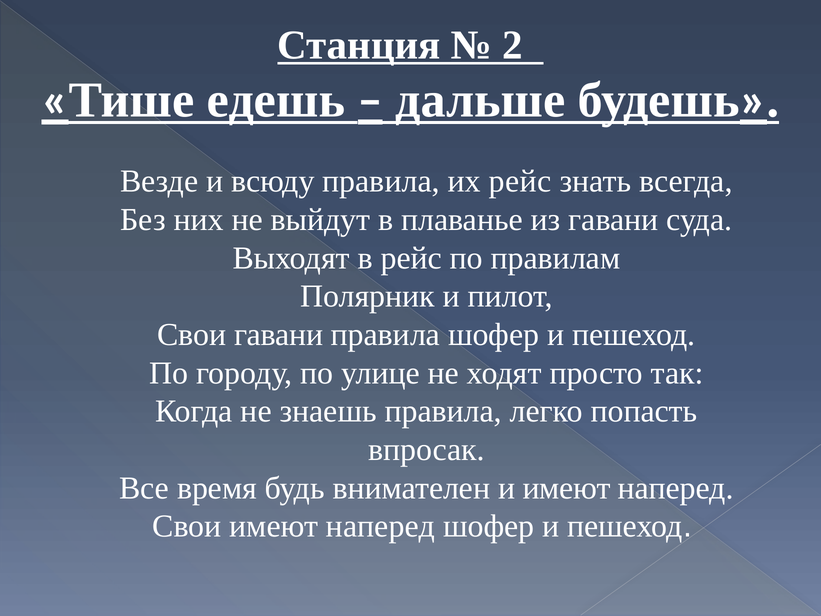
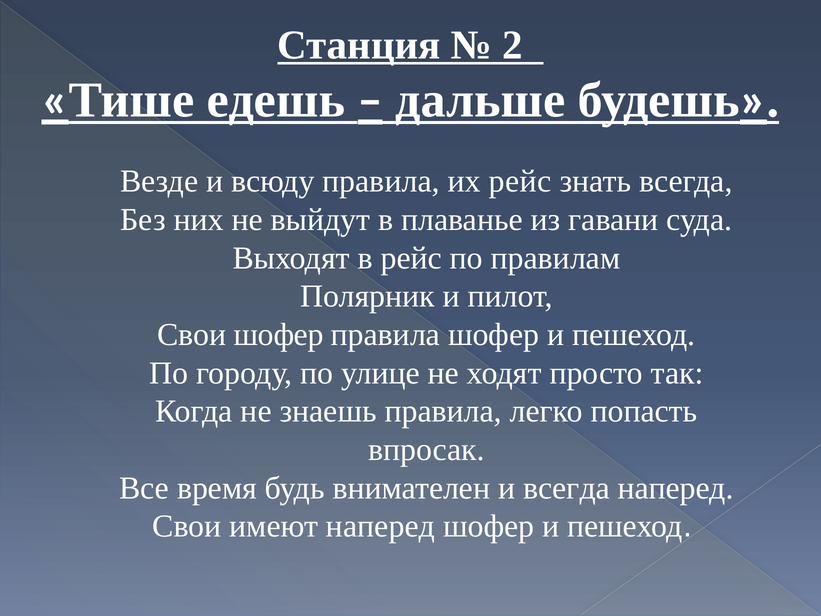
Свои гавани: гавани -> шофер
и имеют: имеют -> всегда
